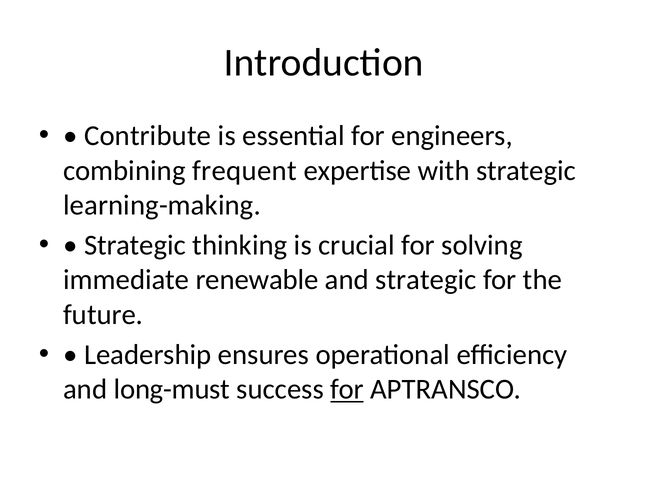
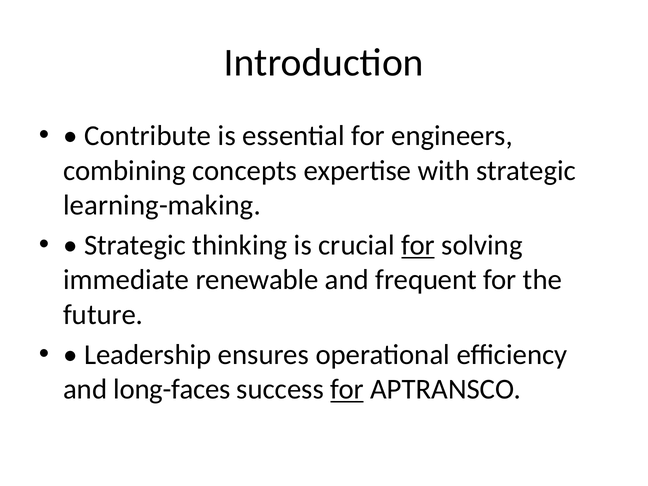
frequent: frequent -> concepts
for at (418, 245) underline: none -> present
and strategic: strategic -> frequent
long-must: long-must -> long-faces
